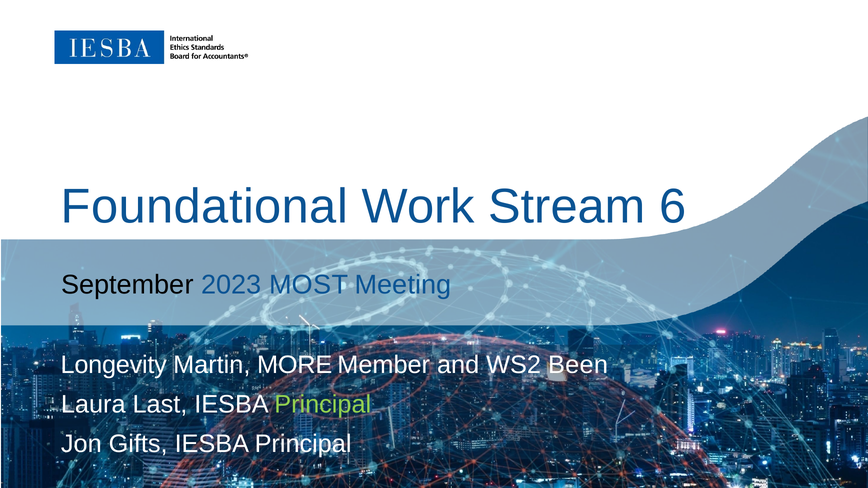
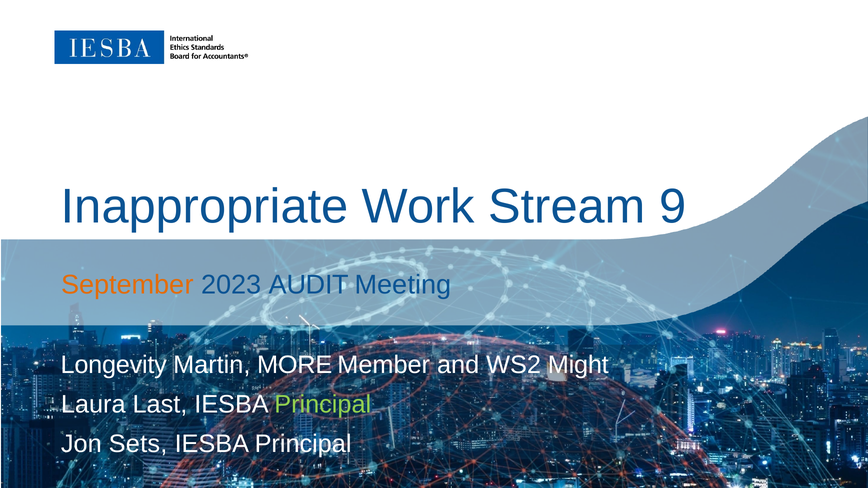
Foundational: Foundational -> Inappropriate
6: 6 -> 9
September colour: black -> orange
MOST: MOST -> AUDIT
Been: Been -> Might
Gifts: Gifts -> Sets
